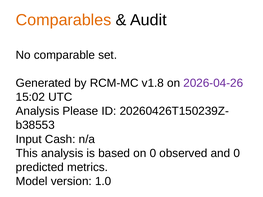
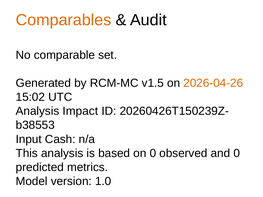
v1.8: v1.8 -> v1.5
2026-04-26 colour: purple -> orange
Please: Please -> Impact
